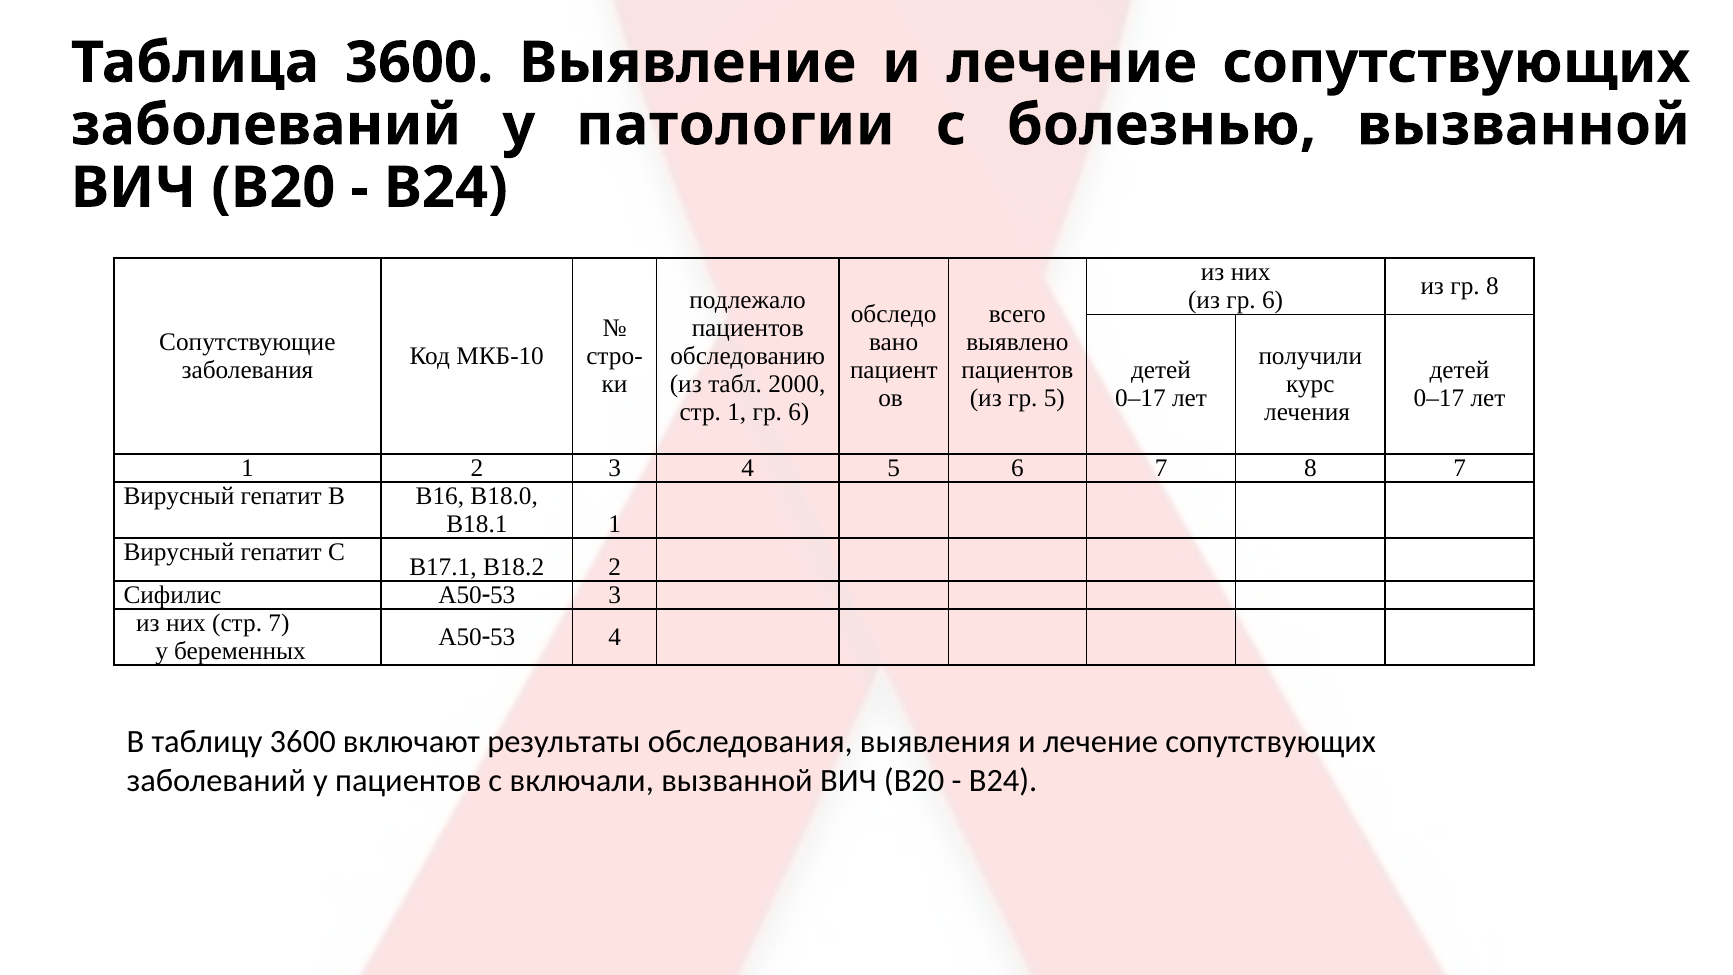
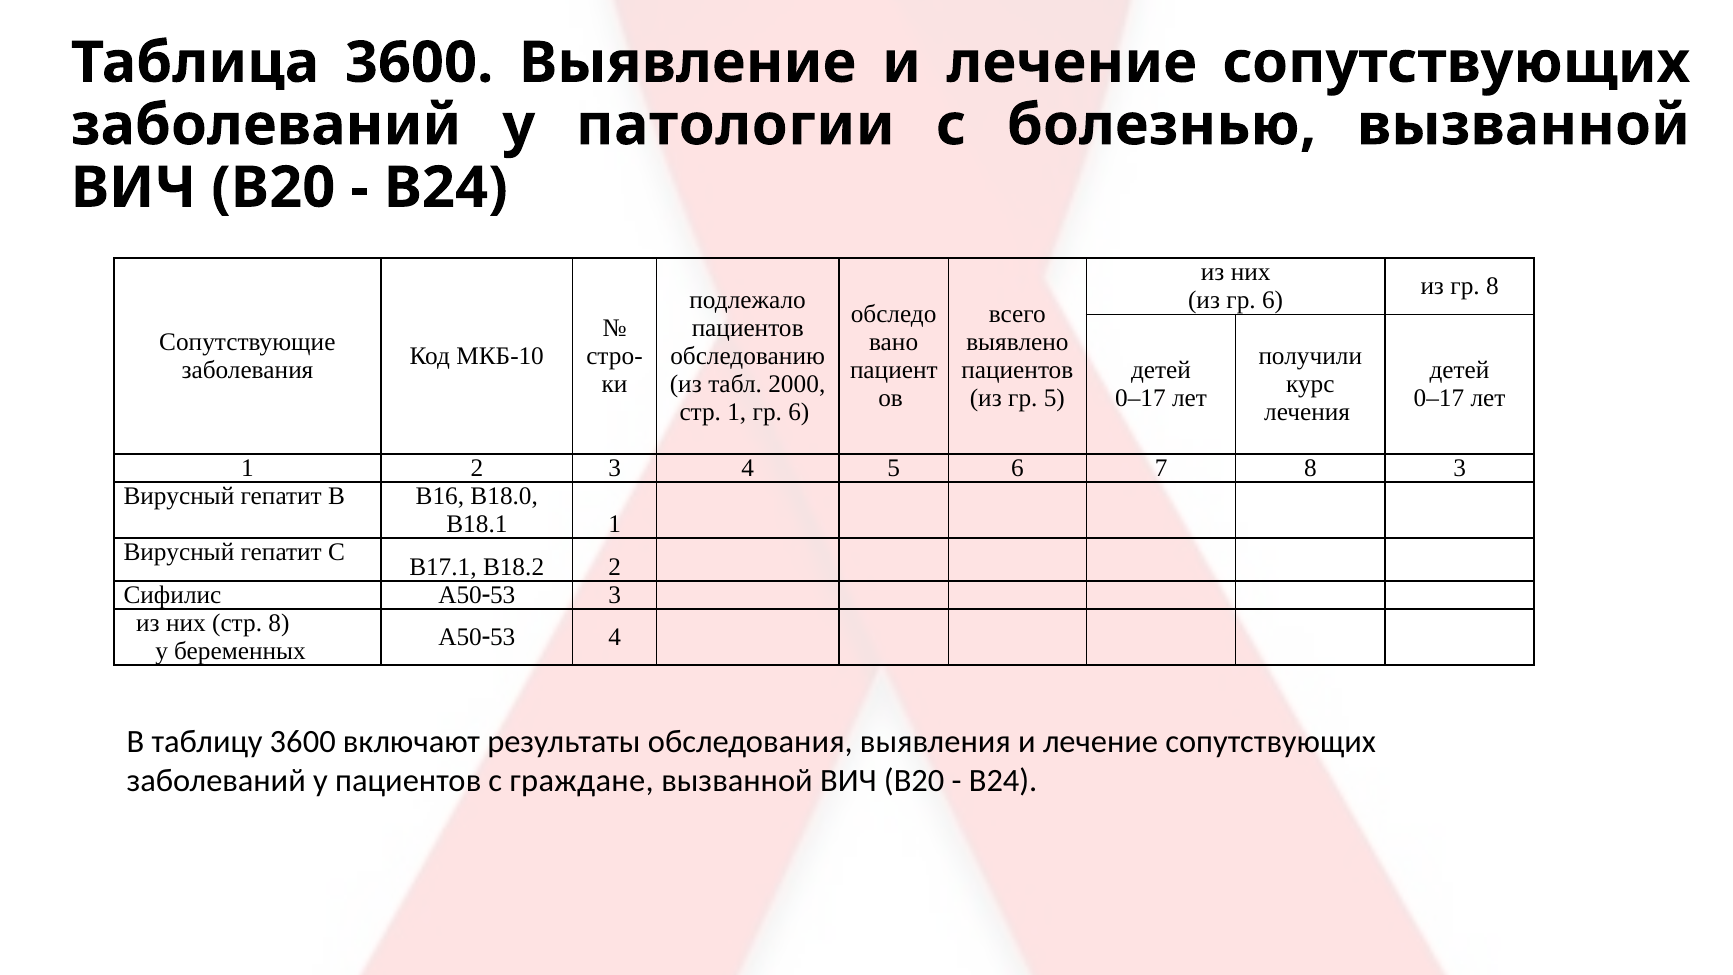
8 7: 7 -> 3
стр 7: 7 -> 8
включали: включали -> граждане
